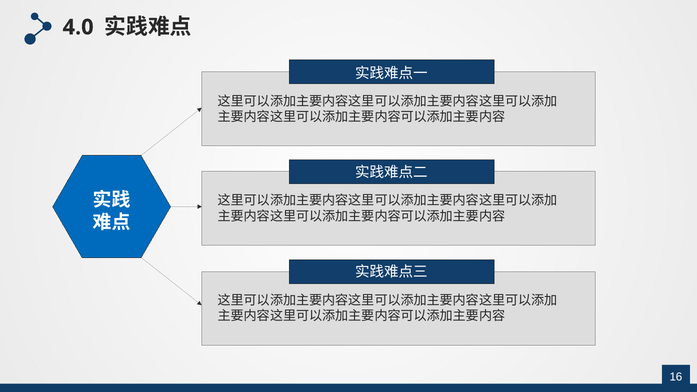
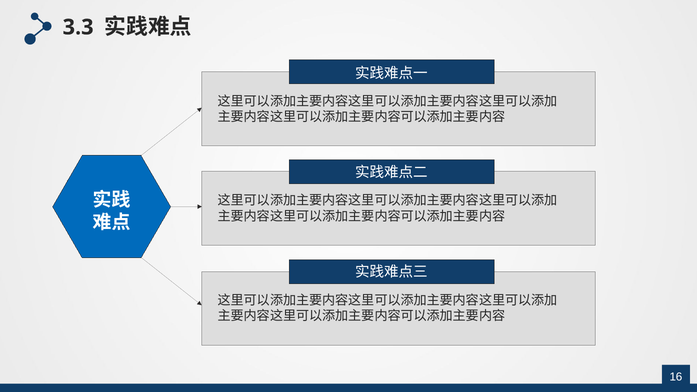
4.0: 4.0 -> 3.3
